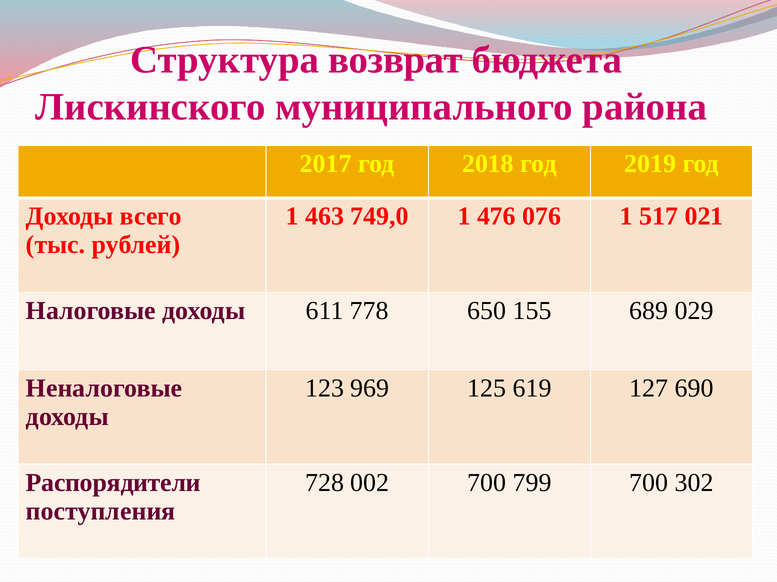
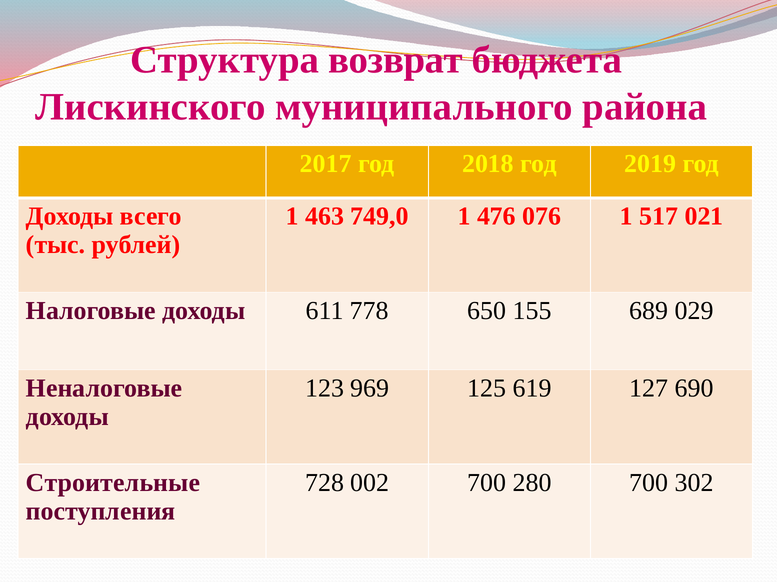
Распорядители: Распорядители -> Строительные
799: 799 -> 280
